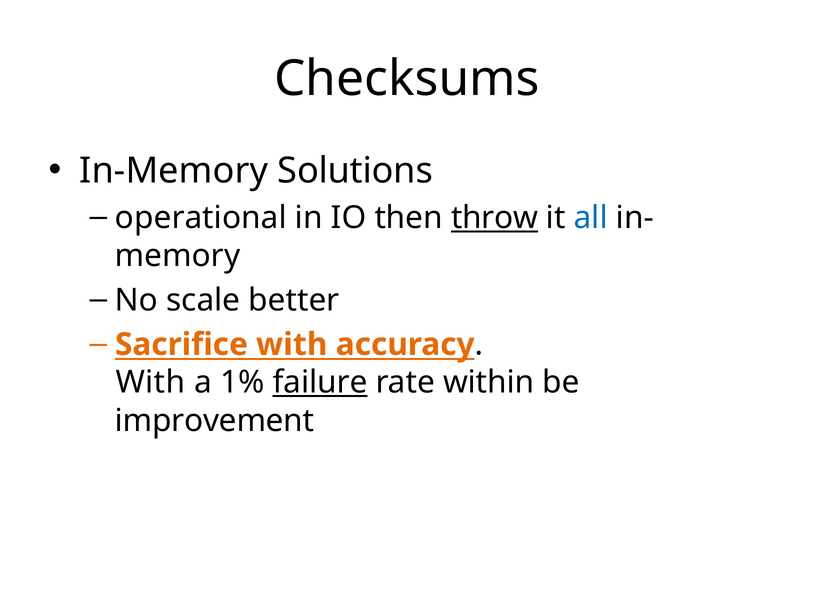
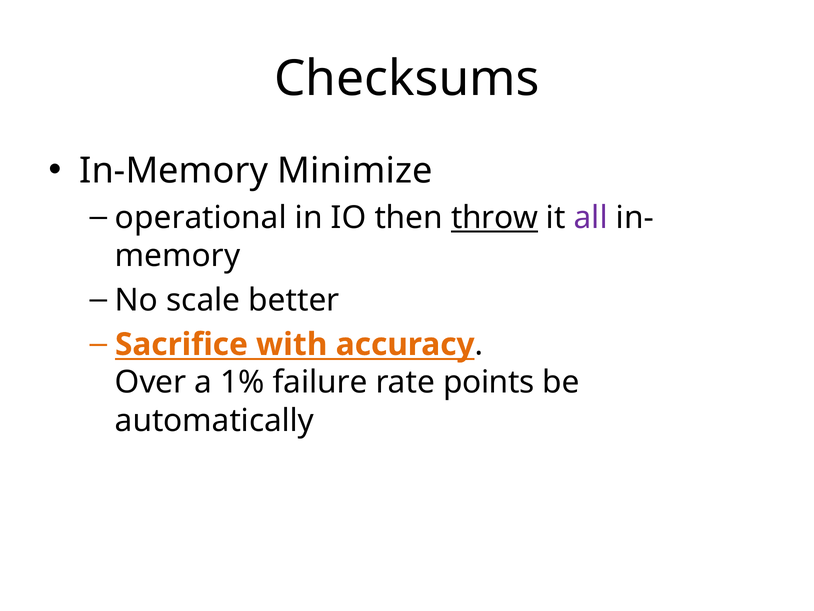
Solutions: Solutions -> Minimize
all colour: blue -> purple
With at (150, 382): With -> Over
failure underline: present -> none
within: within -> points
improvement: improvement -> automatically
